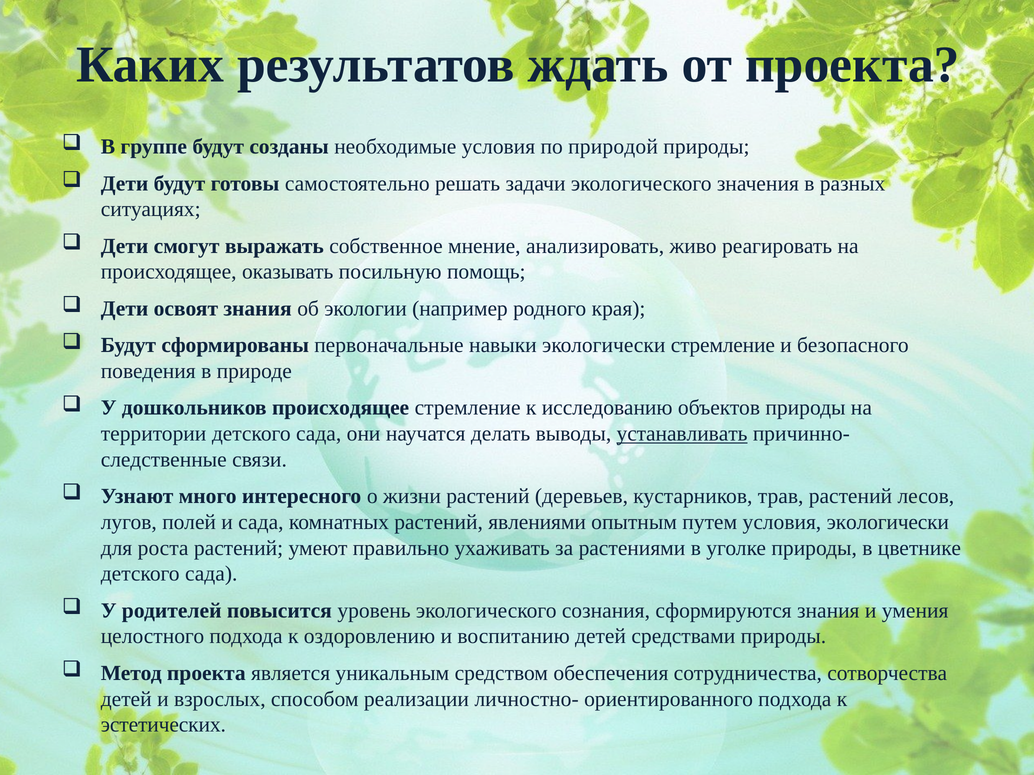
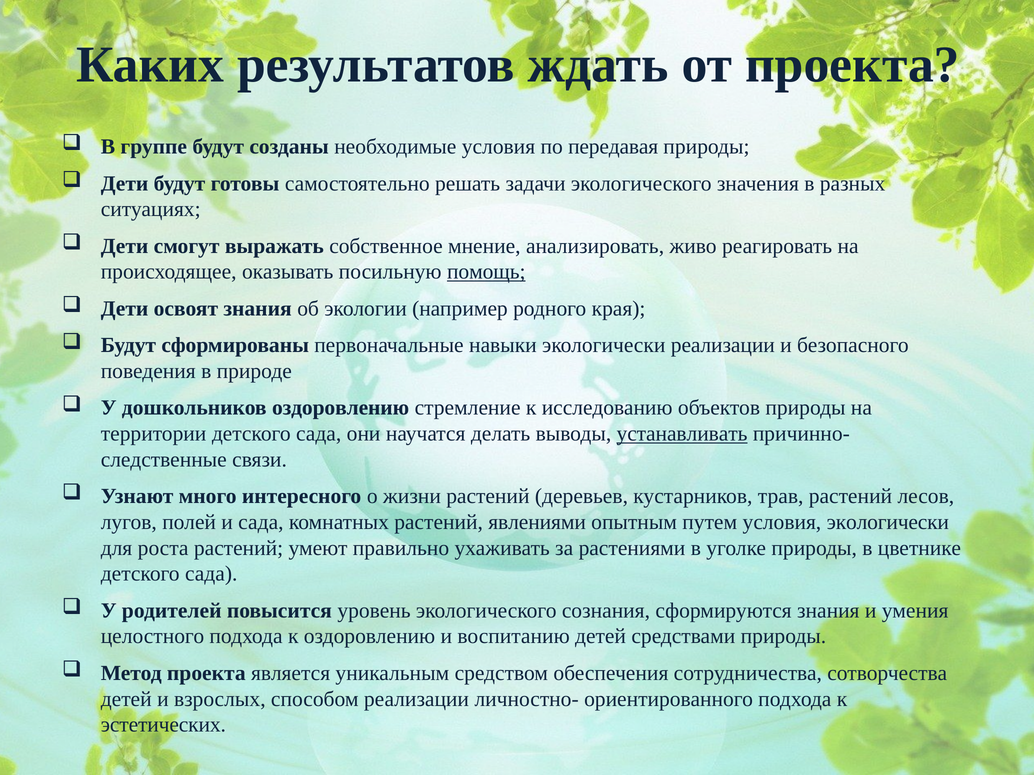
природой: природой -> передавая
помощь underline: none -> present
экологически стремление: стремление -> реализации
дошкольников происходящее: происходящее -> оздоровлению
